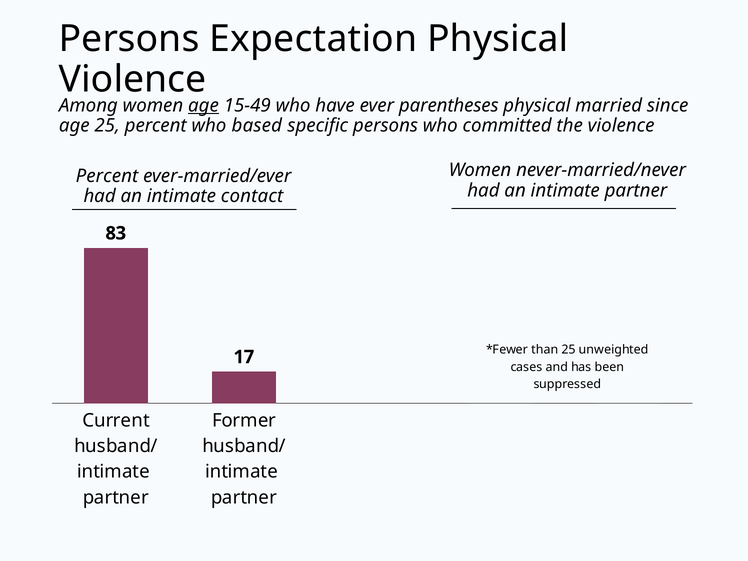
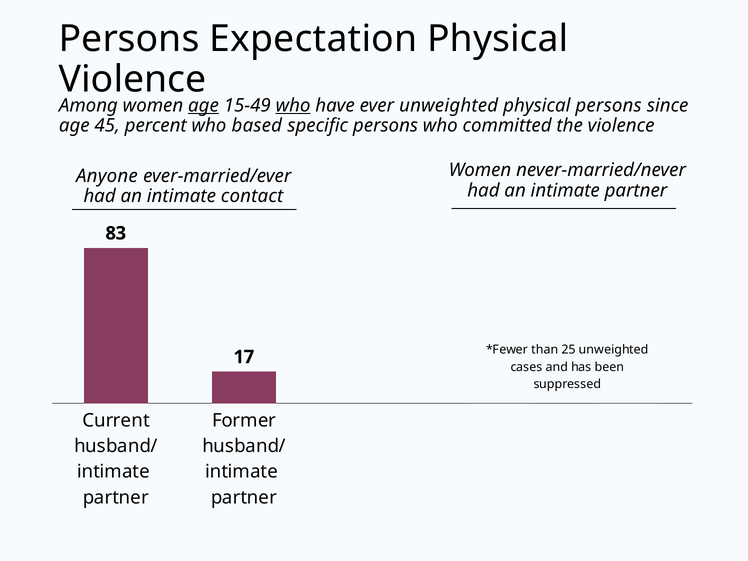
who at (293, 105) underline: none -> present
ever parentheses: parentheses -> unweighted
physical married: married -> persons
age 25: 25 -> 45
Percent at (107, 176): Percent -> Anyone
